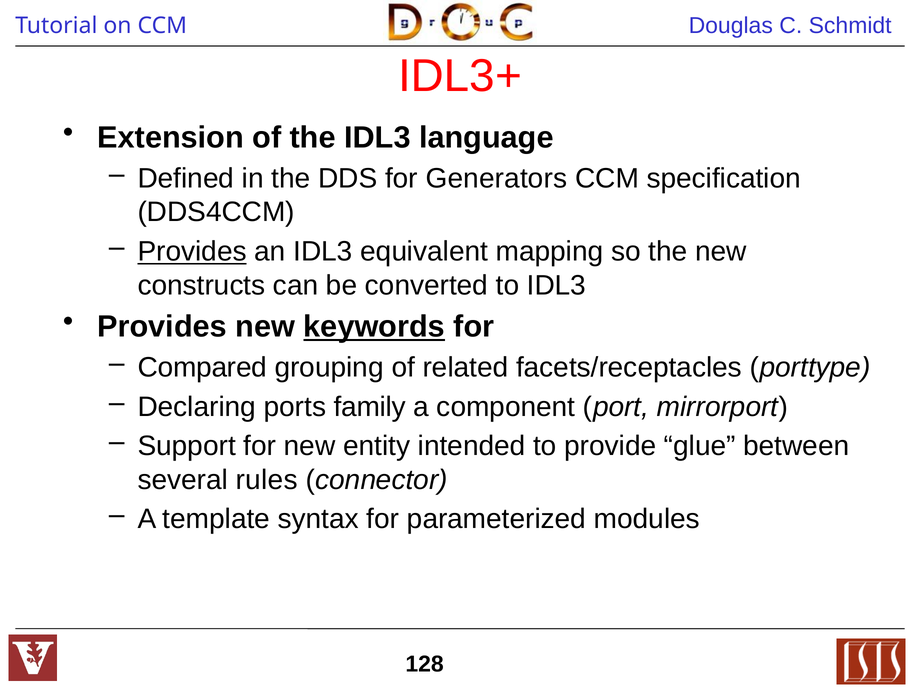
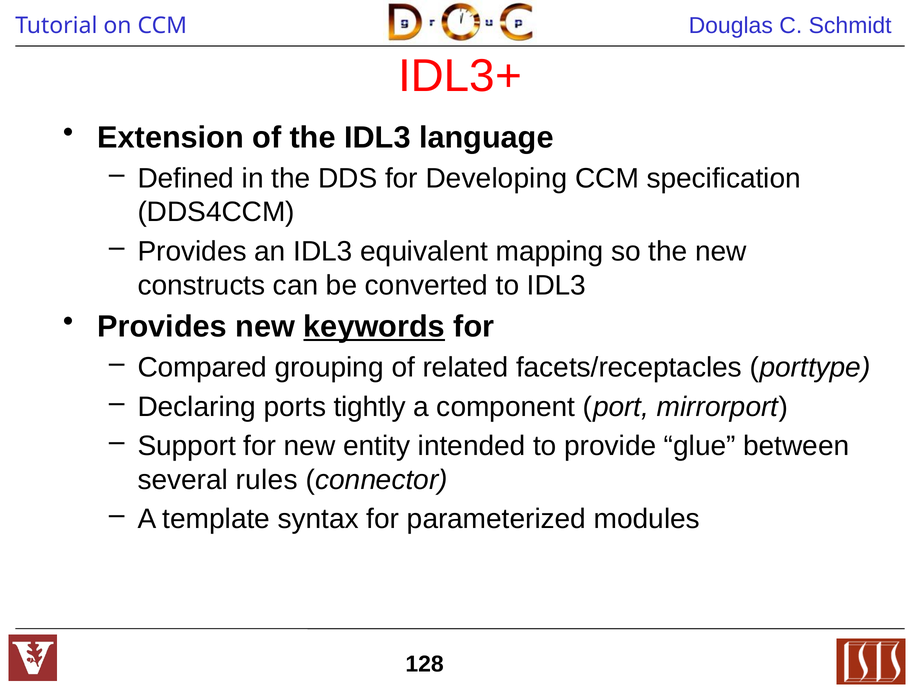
Generators: Generators -> Developing
Provides at (192, 252) underline: present -> none
family: family -> tightly
